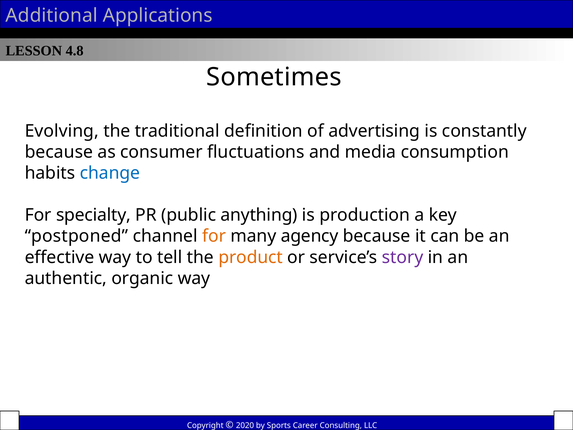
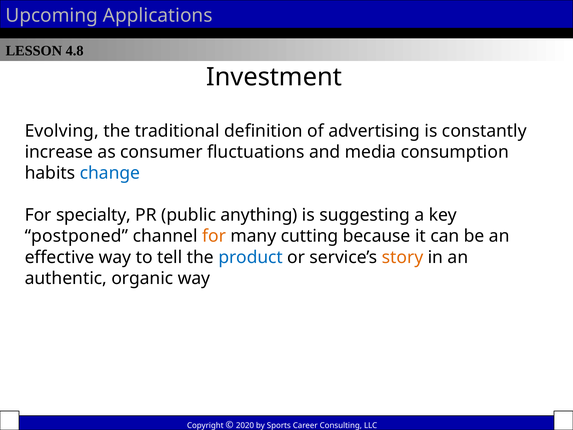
Additional: Additional -> Upcoming
Sometimes: Sometimes -> Investment
because at (59, 152): because -> increase
production: production -> suggesting
agency: agency -> cutting
product colour: orange -> blue
story colour: purple -> orange
